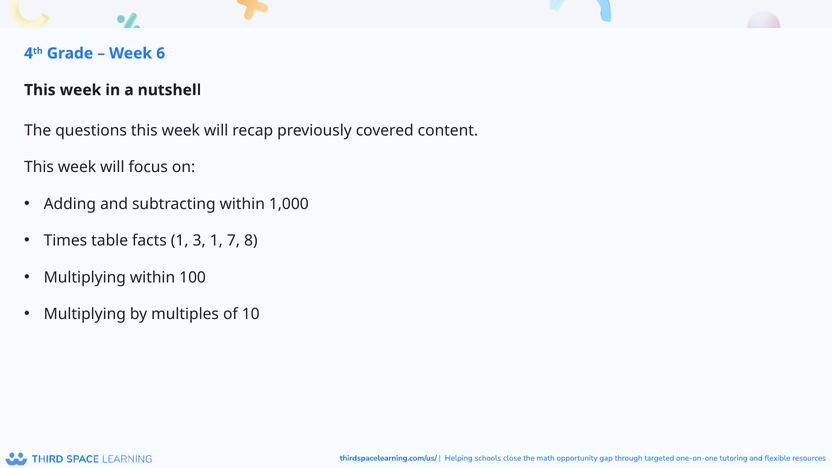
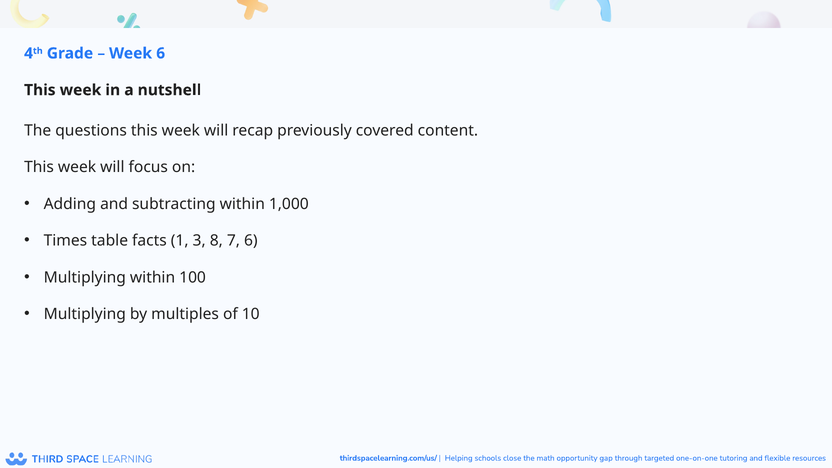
3 1: 1 -> 8
7 8: 8 -> 6
